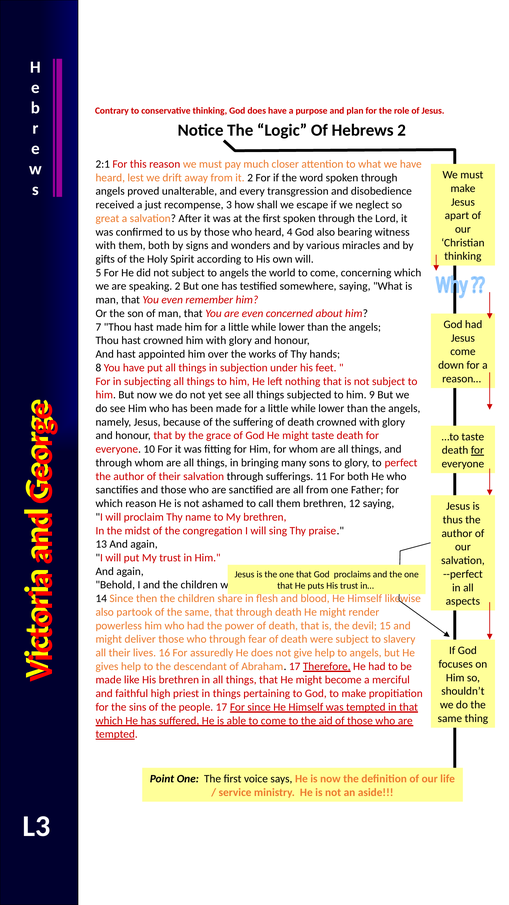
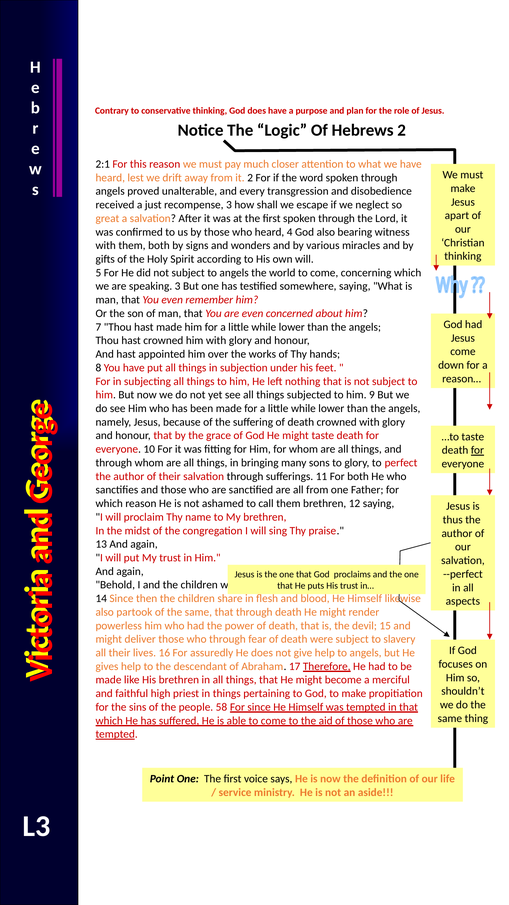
speaking 2: 2 -> 3
people 17: 17 -> 58
